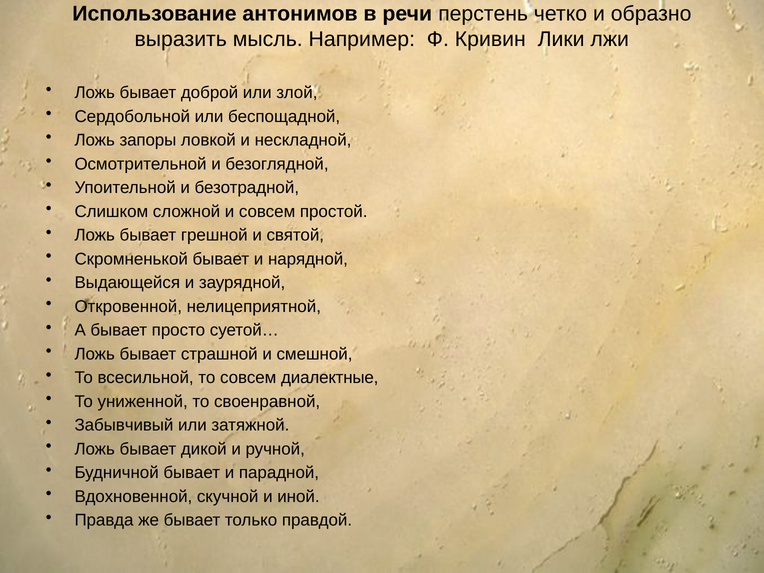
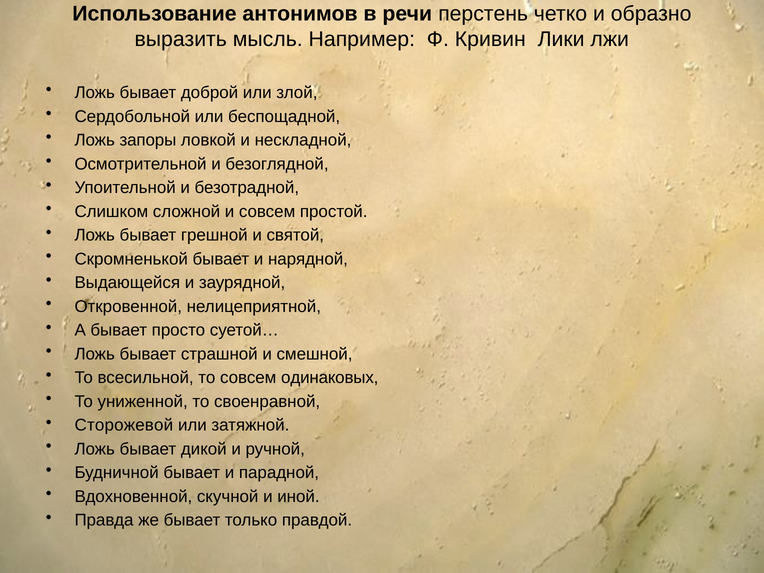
диалектные: диалектные -> одинаковых
Забывчивый: Забывчивый -> Сторожевой
